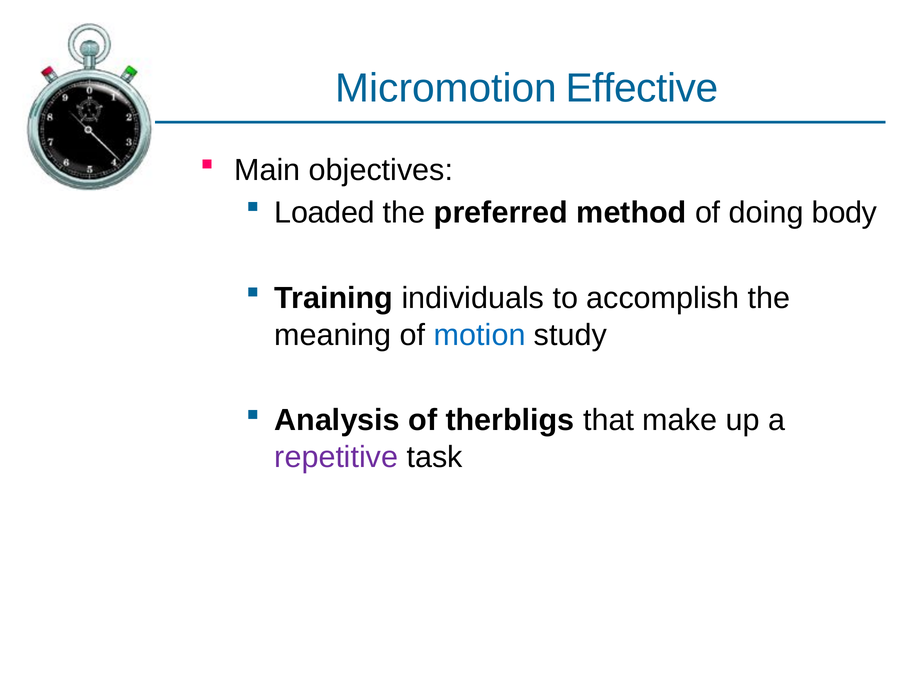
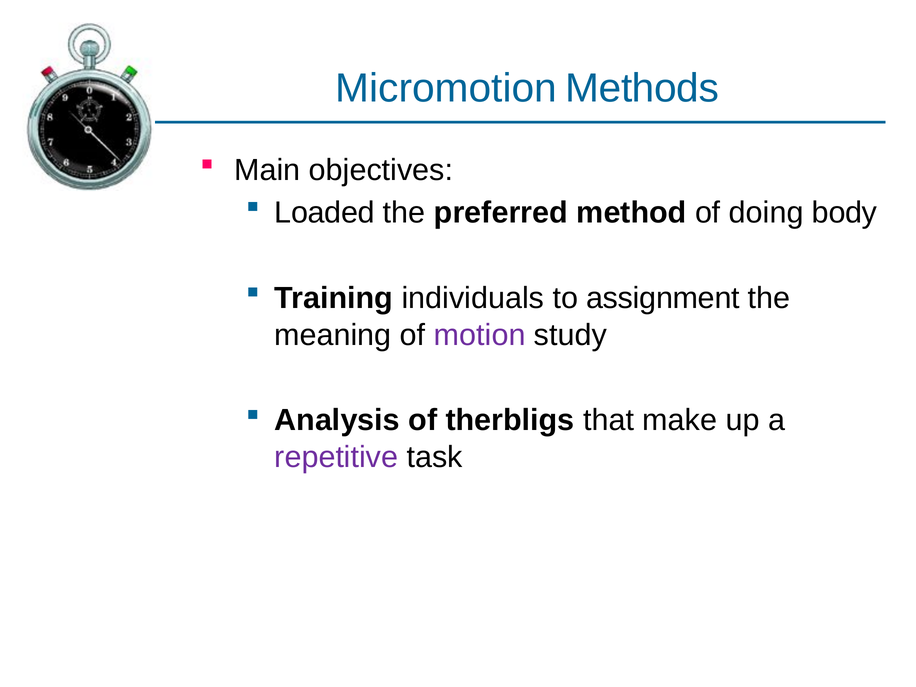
Effective: Effective -> Methods
accomplish: accomplish -> assignment
motion colour: blue -> purple
